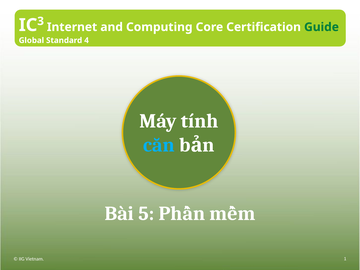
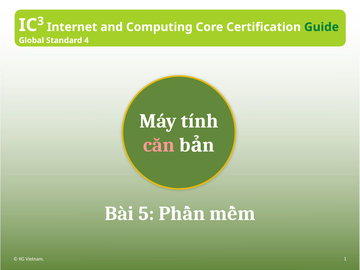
căn colour: light blue -> pink
